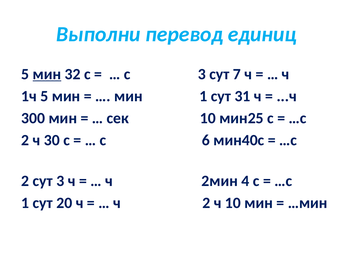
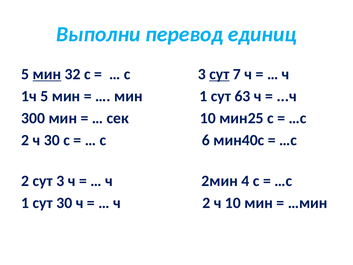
сут at (219, 74) underline: none -> present
31: 31 -> 63
сут 20: 20 -> 30
